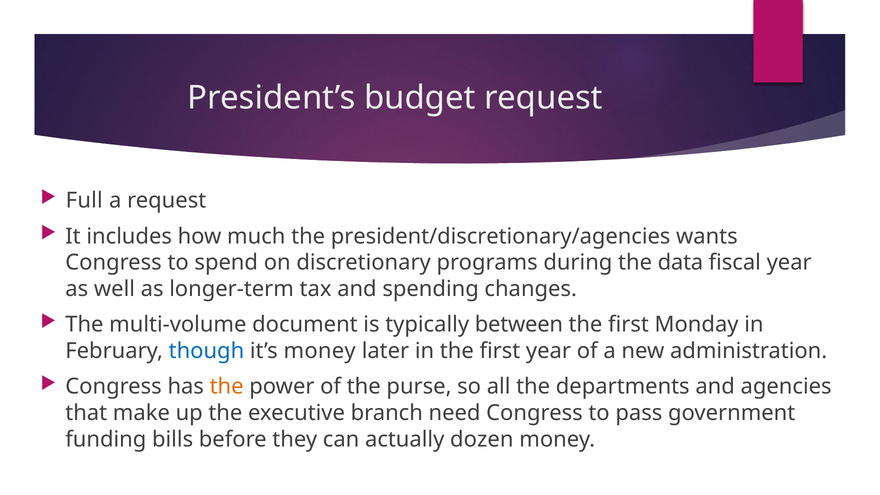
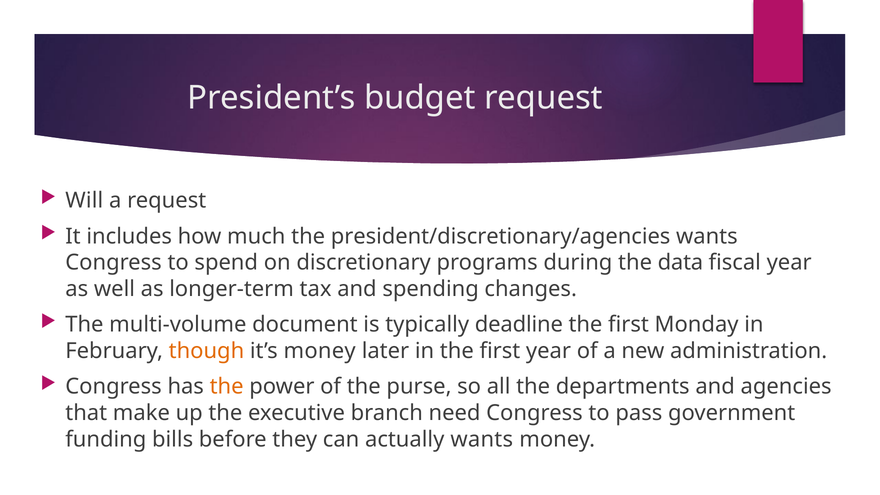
Full: Full -> Will
between: between -> deadline
though colour: blue -> orange
actually dozen: dozen -> wants
